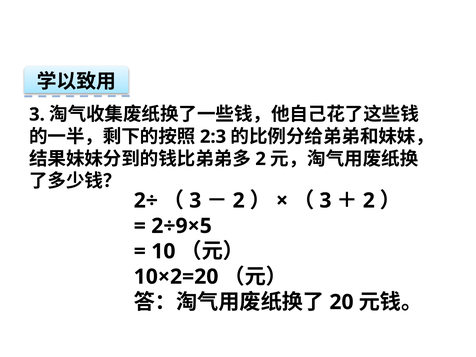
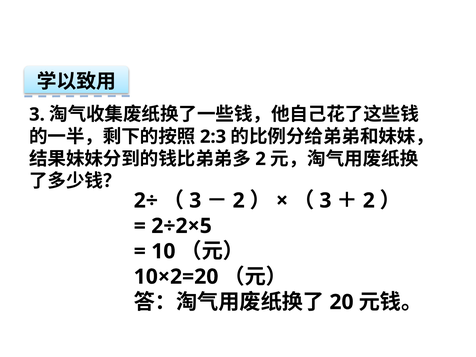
2÷9×5: 2÷9×5 -> 2÷2×5
